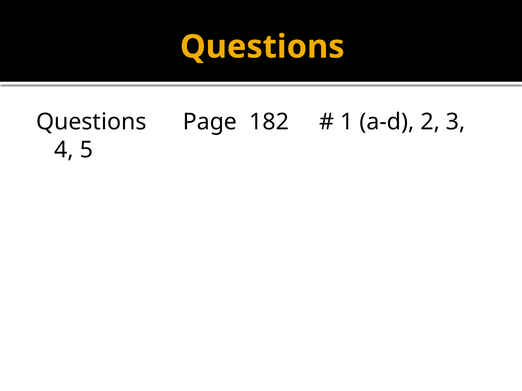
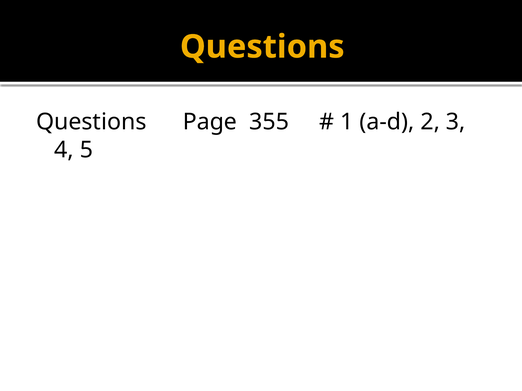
182: 182 -> 355
